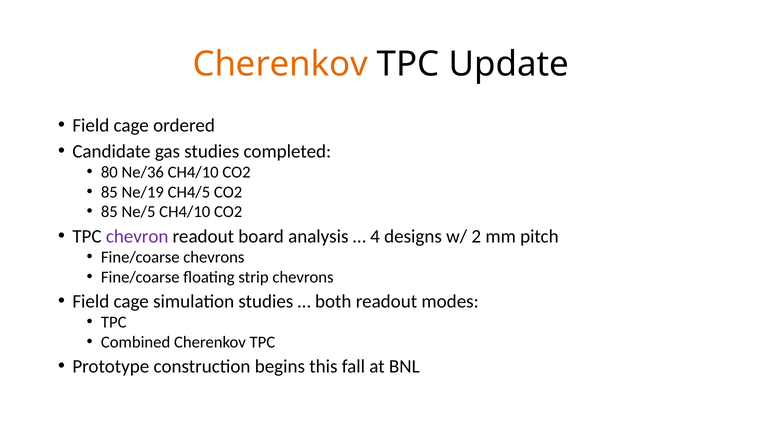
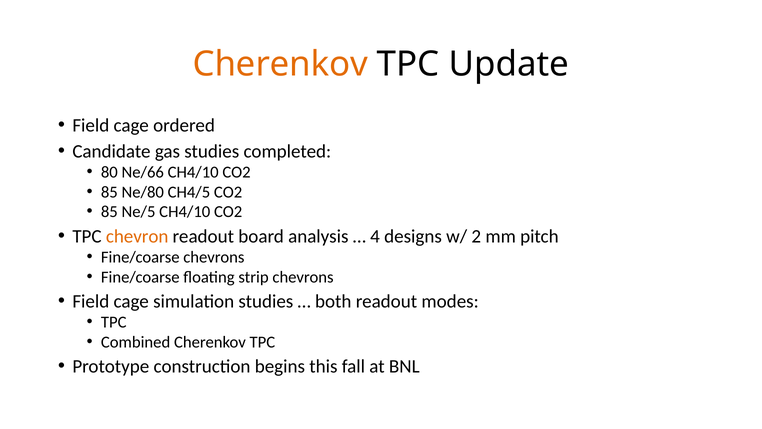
Ne/36: Ne/36 -> Ne/66
Ne/19: Ne/19 -> Ne/80
chevron colour: purple -> orange
